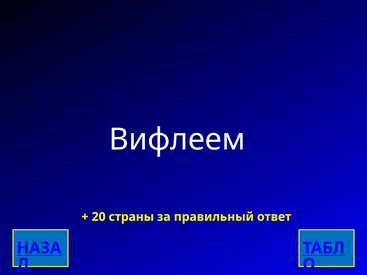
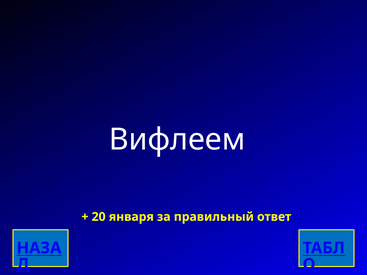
страны: страны -> января
